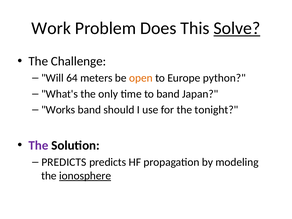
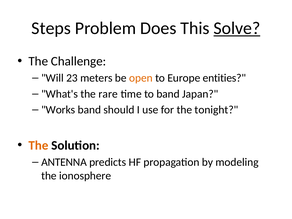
Work: Work -> Steps
64: 64 -> 23
python: python -> entities
only: only -> rare
The at (38, 145) colour: purple -> orange
PREDICTS at (64, 162): PREDICTS -> ANTENNA
ionosphere underline: present -> none
